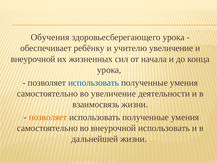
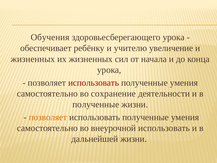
внеурочной at (33, 59): внеурочной -> жизненных
использовать at (94, 83) colour: blue -> red
во увеличение: увеличение -> сохранение
взаимосвязь at (96, 104): взаимосвязь -> полученные
